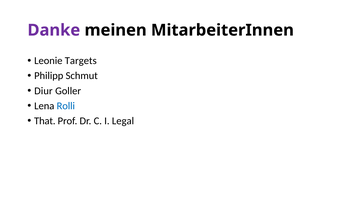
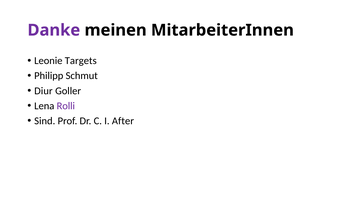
Rolli colour: blue -> purple
That: That -> Sind
Legal: Legal -> After
